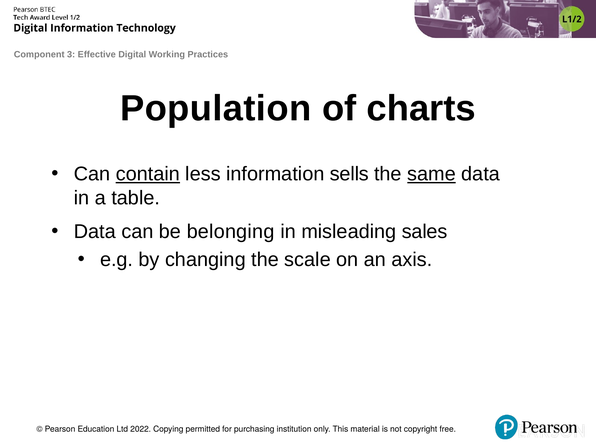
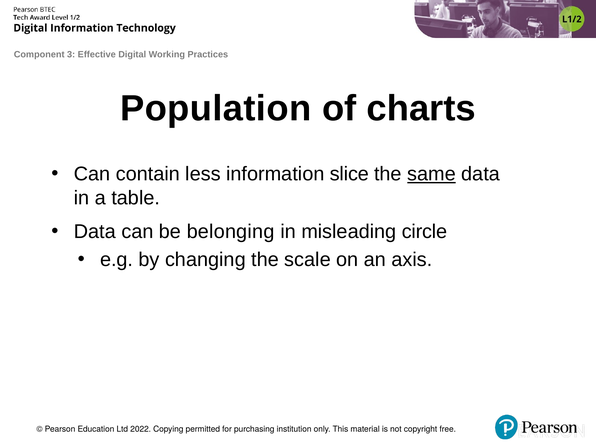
contain underline: present -> none
sells: sells -> slice
sales: sales -> circle
